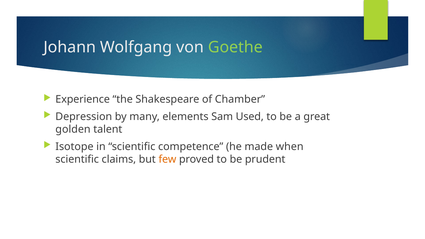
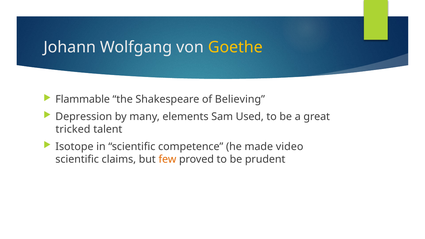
Goethe colour: light green -> yellow
Experience: Experience -> Flammable
Chamber: Chamber -> Believing
golden: golden -> tricked
when: when -> video
